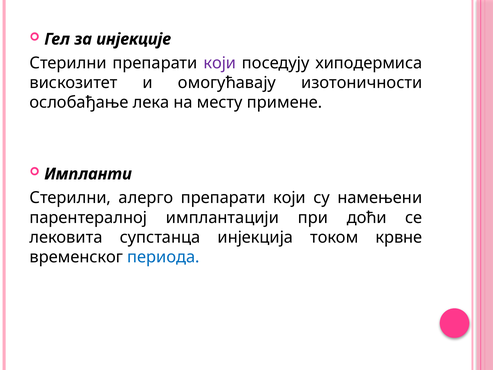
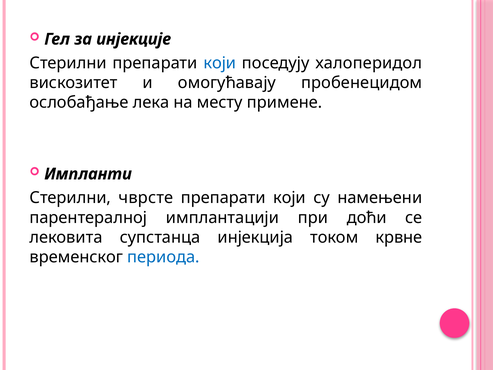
који at (220, 63) colour: purple -> blue
хиподермиса: хиподермиса -> халоперидол
изотоничности: изотоничности -> пробенецидом
алерго: алерго -> чврсте
